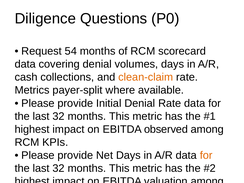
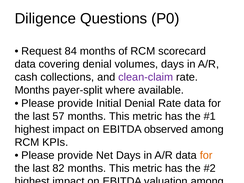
54: 54 -> 84
clean-claim colour: orange -> purple
Metrics at (32, 90): Metrics -> Months
32 at (59, 116): 32 -> 57
32 at (59, 168): 32 -> 82
